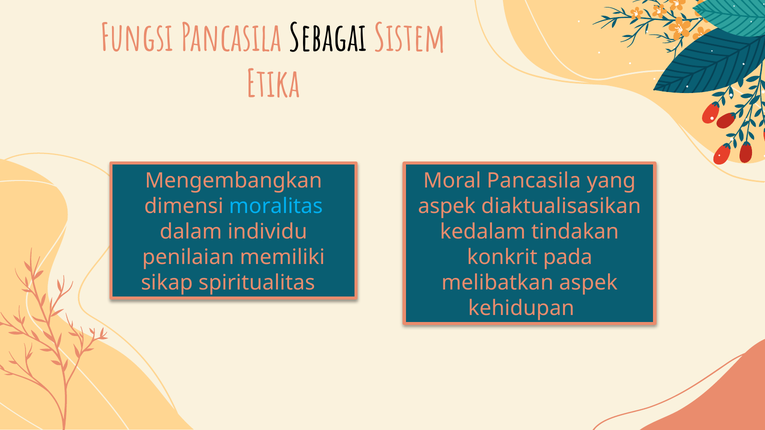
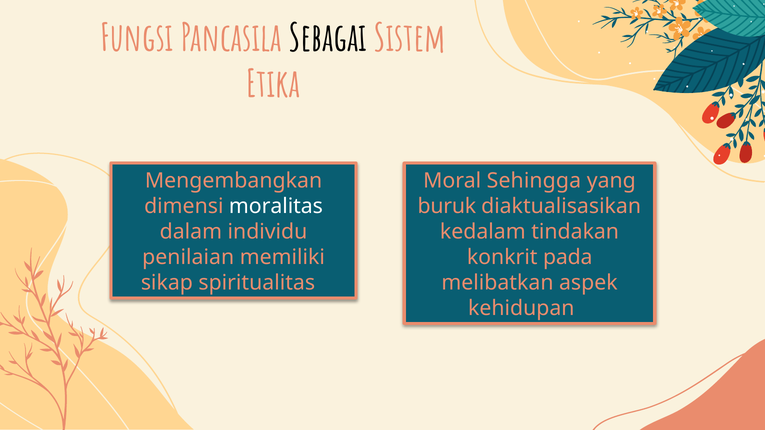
Moral Pancasila: Pancasila -> Sehingga
aspek at (447, 207): aspek -> buruk
moralitas colour: light blue -> white
